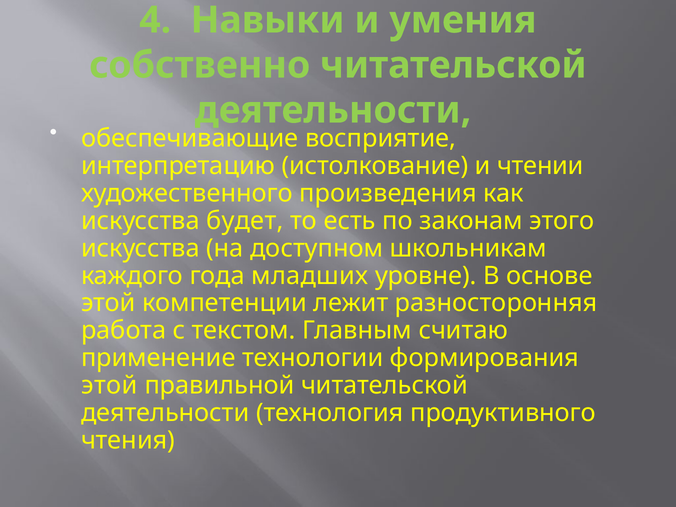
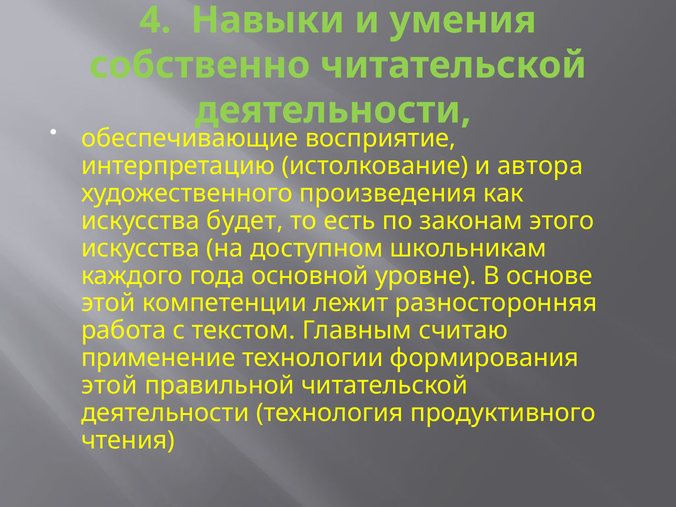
чтении: чтении -> автора
младших: младших -> основной
